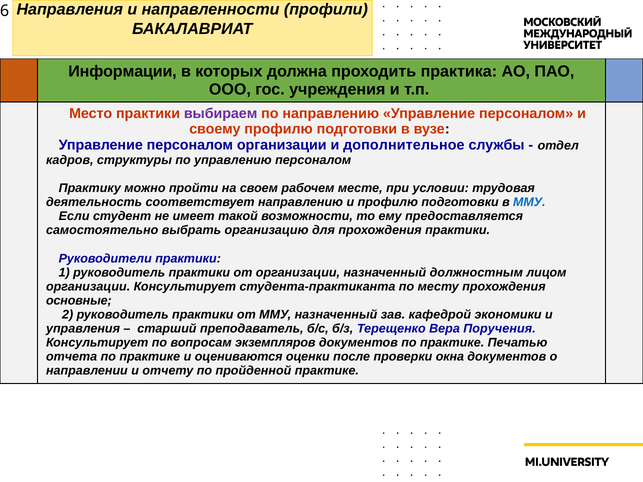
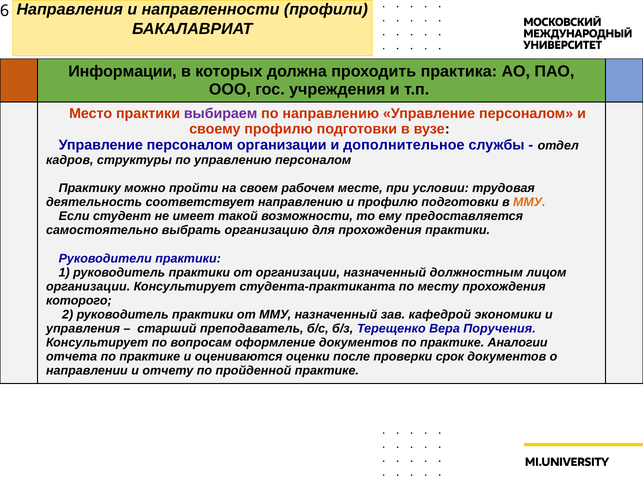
ММУ at (529, 202) colour: blue -> orange
основные: основные -> которого
экземпляров: экземпляров -> оформление
Печатью: Печатью -> Аналогии
окна: окна -> срок
